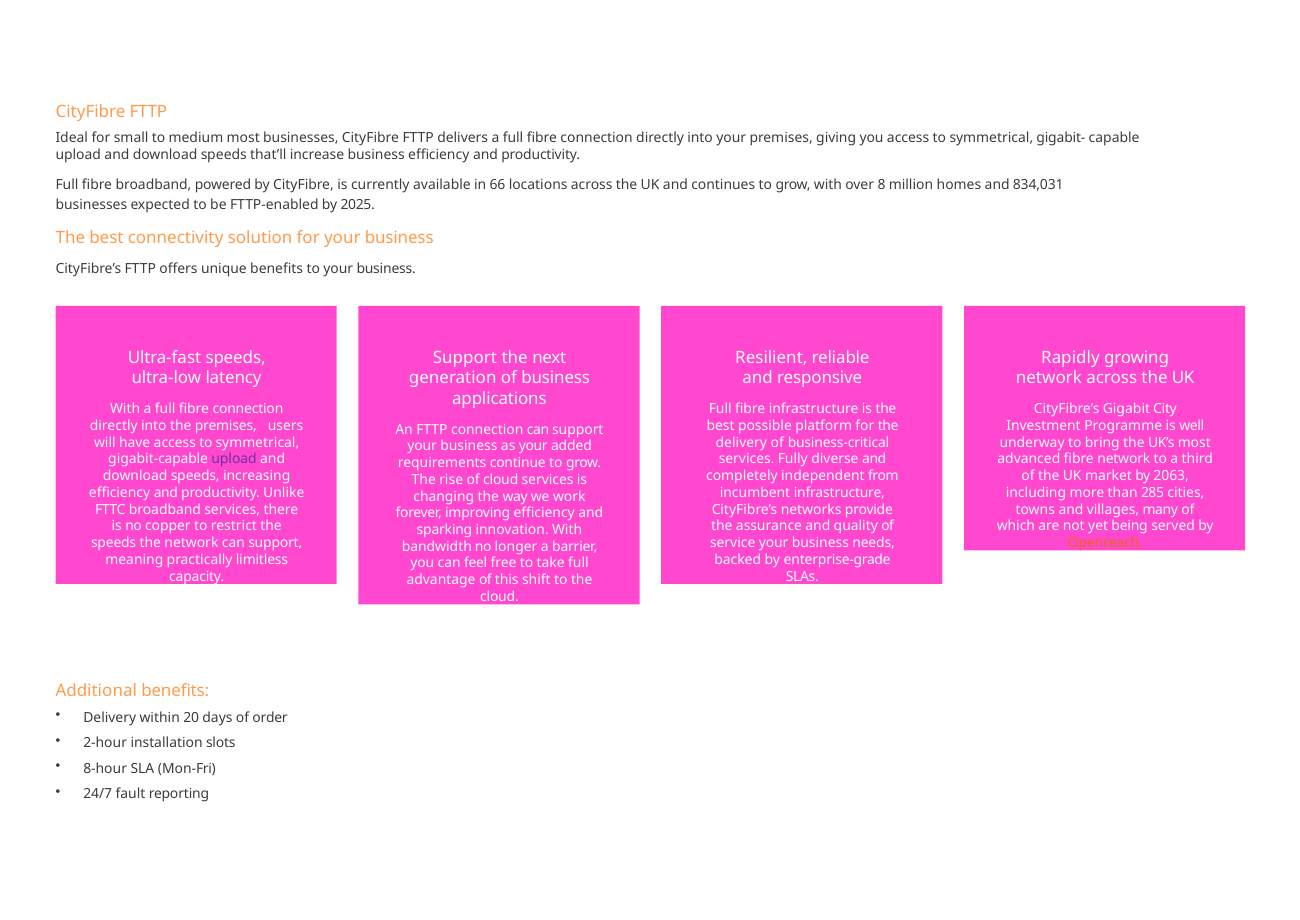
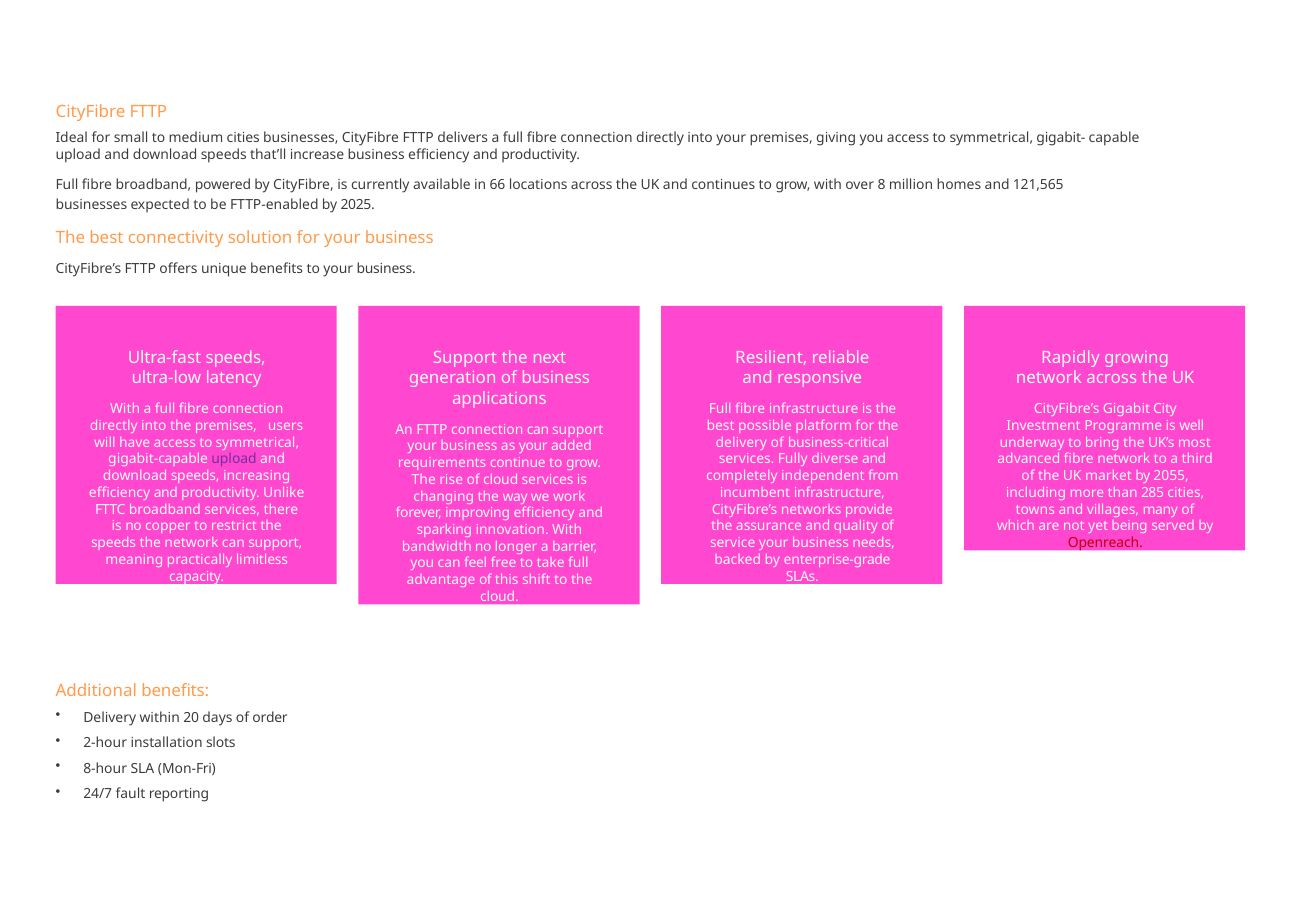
medium most: most -> cities
834,031: 834,031 -> 121,565
2063: 2063 -> 2055
Openreach colour: orange -> red
